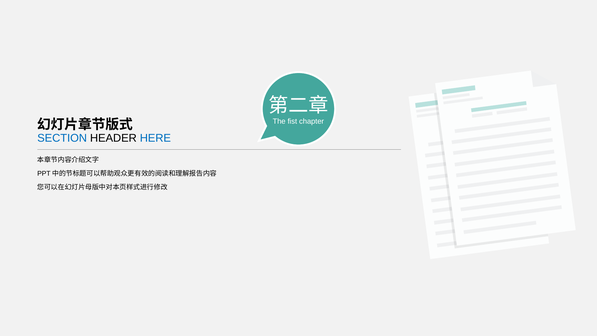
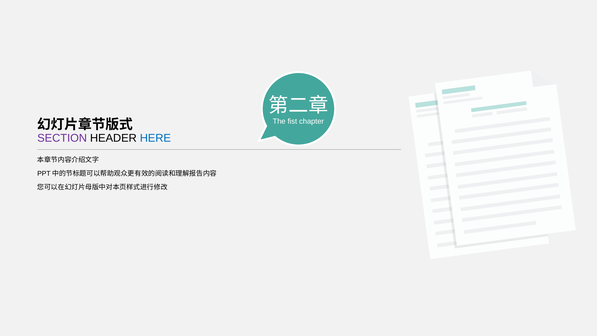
SECTION colour: blue -> purple
